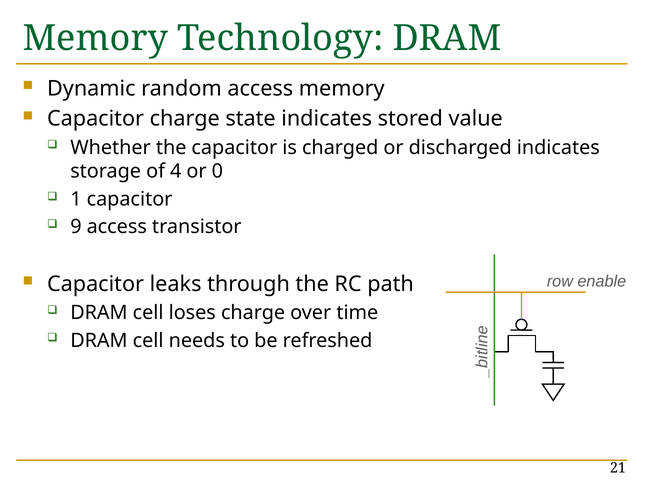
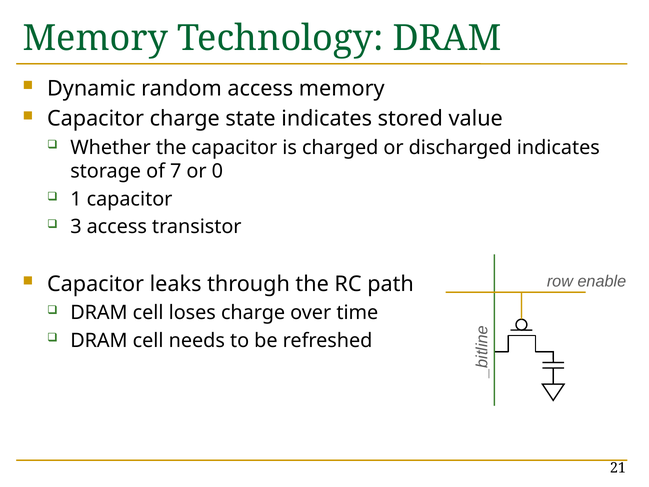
4: 4 -> 7
9: 9 -> 3
